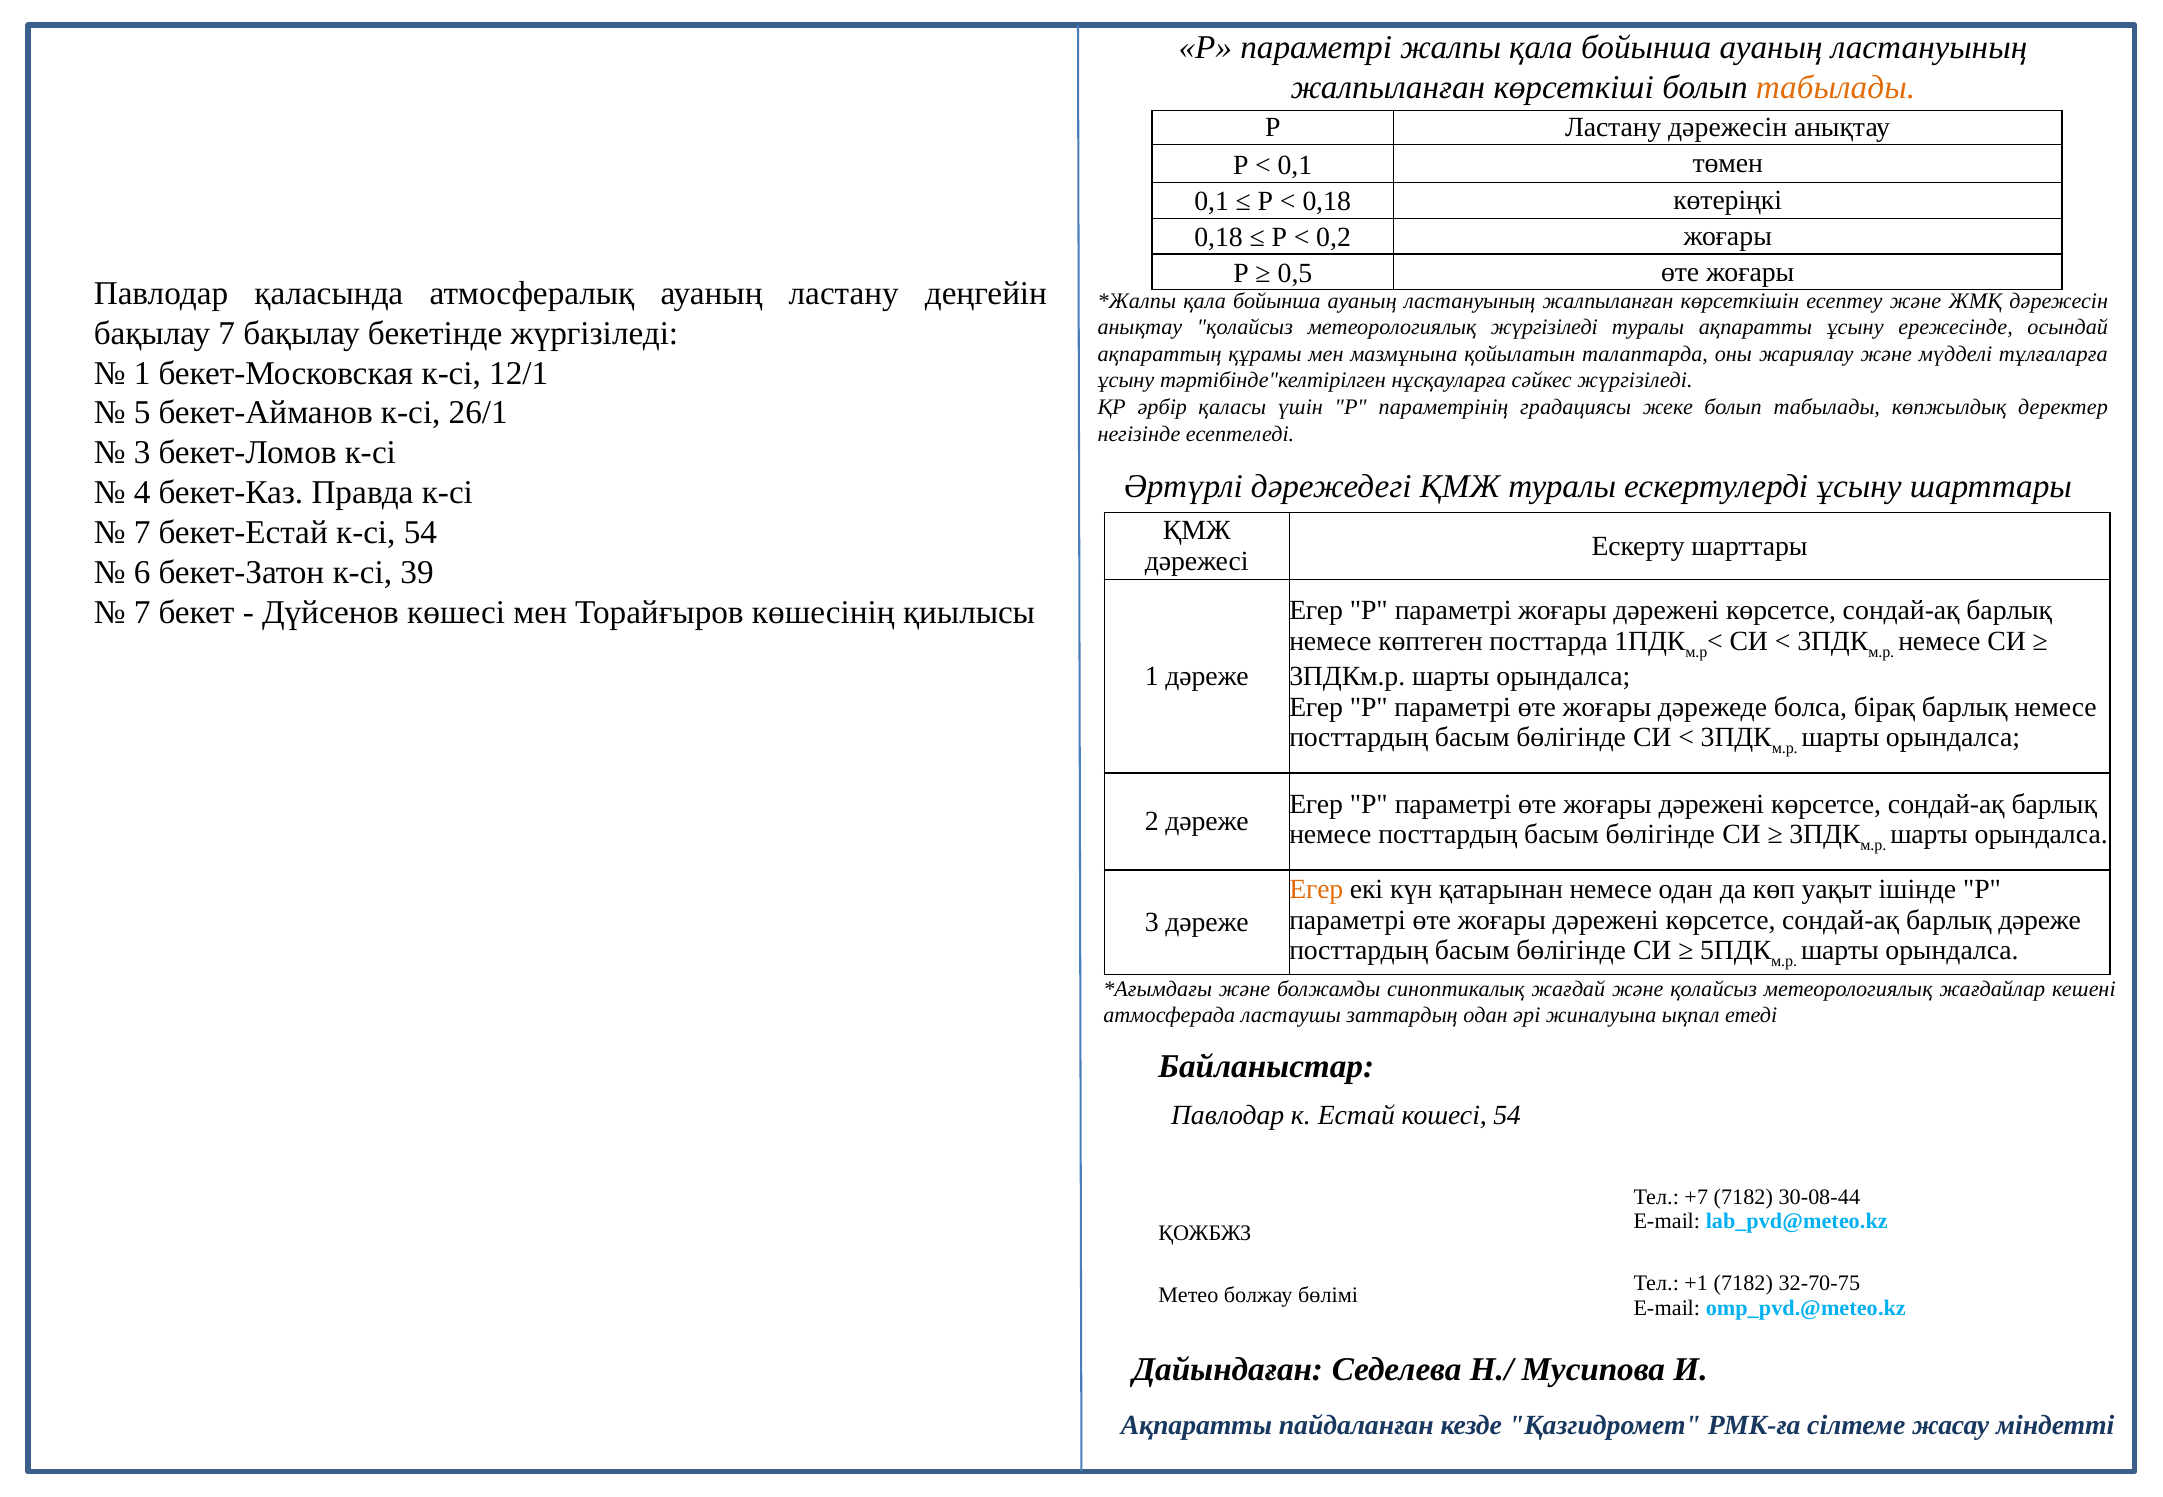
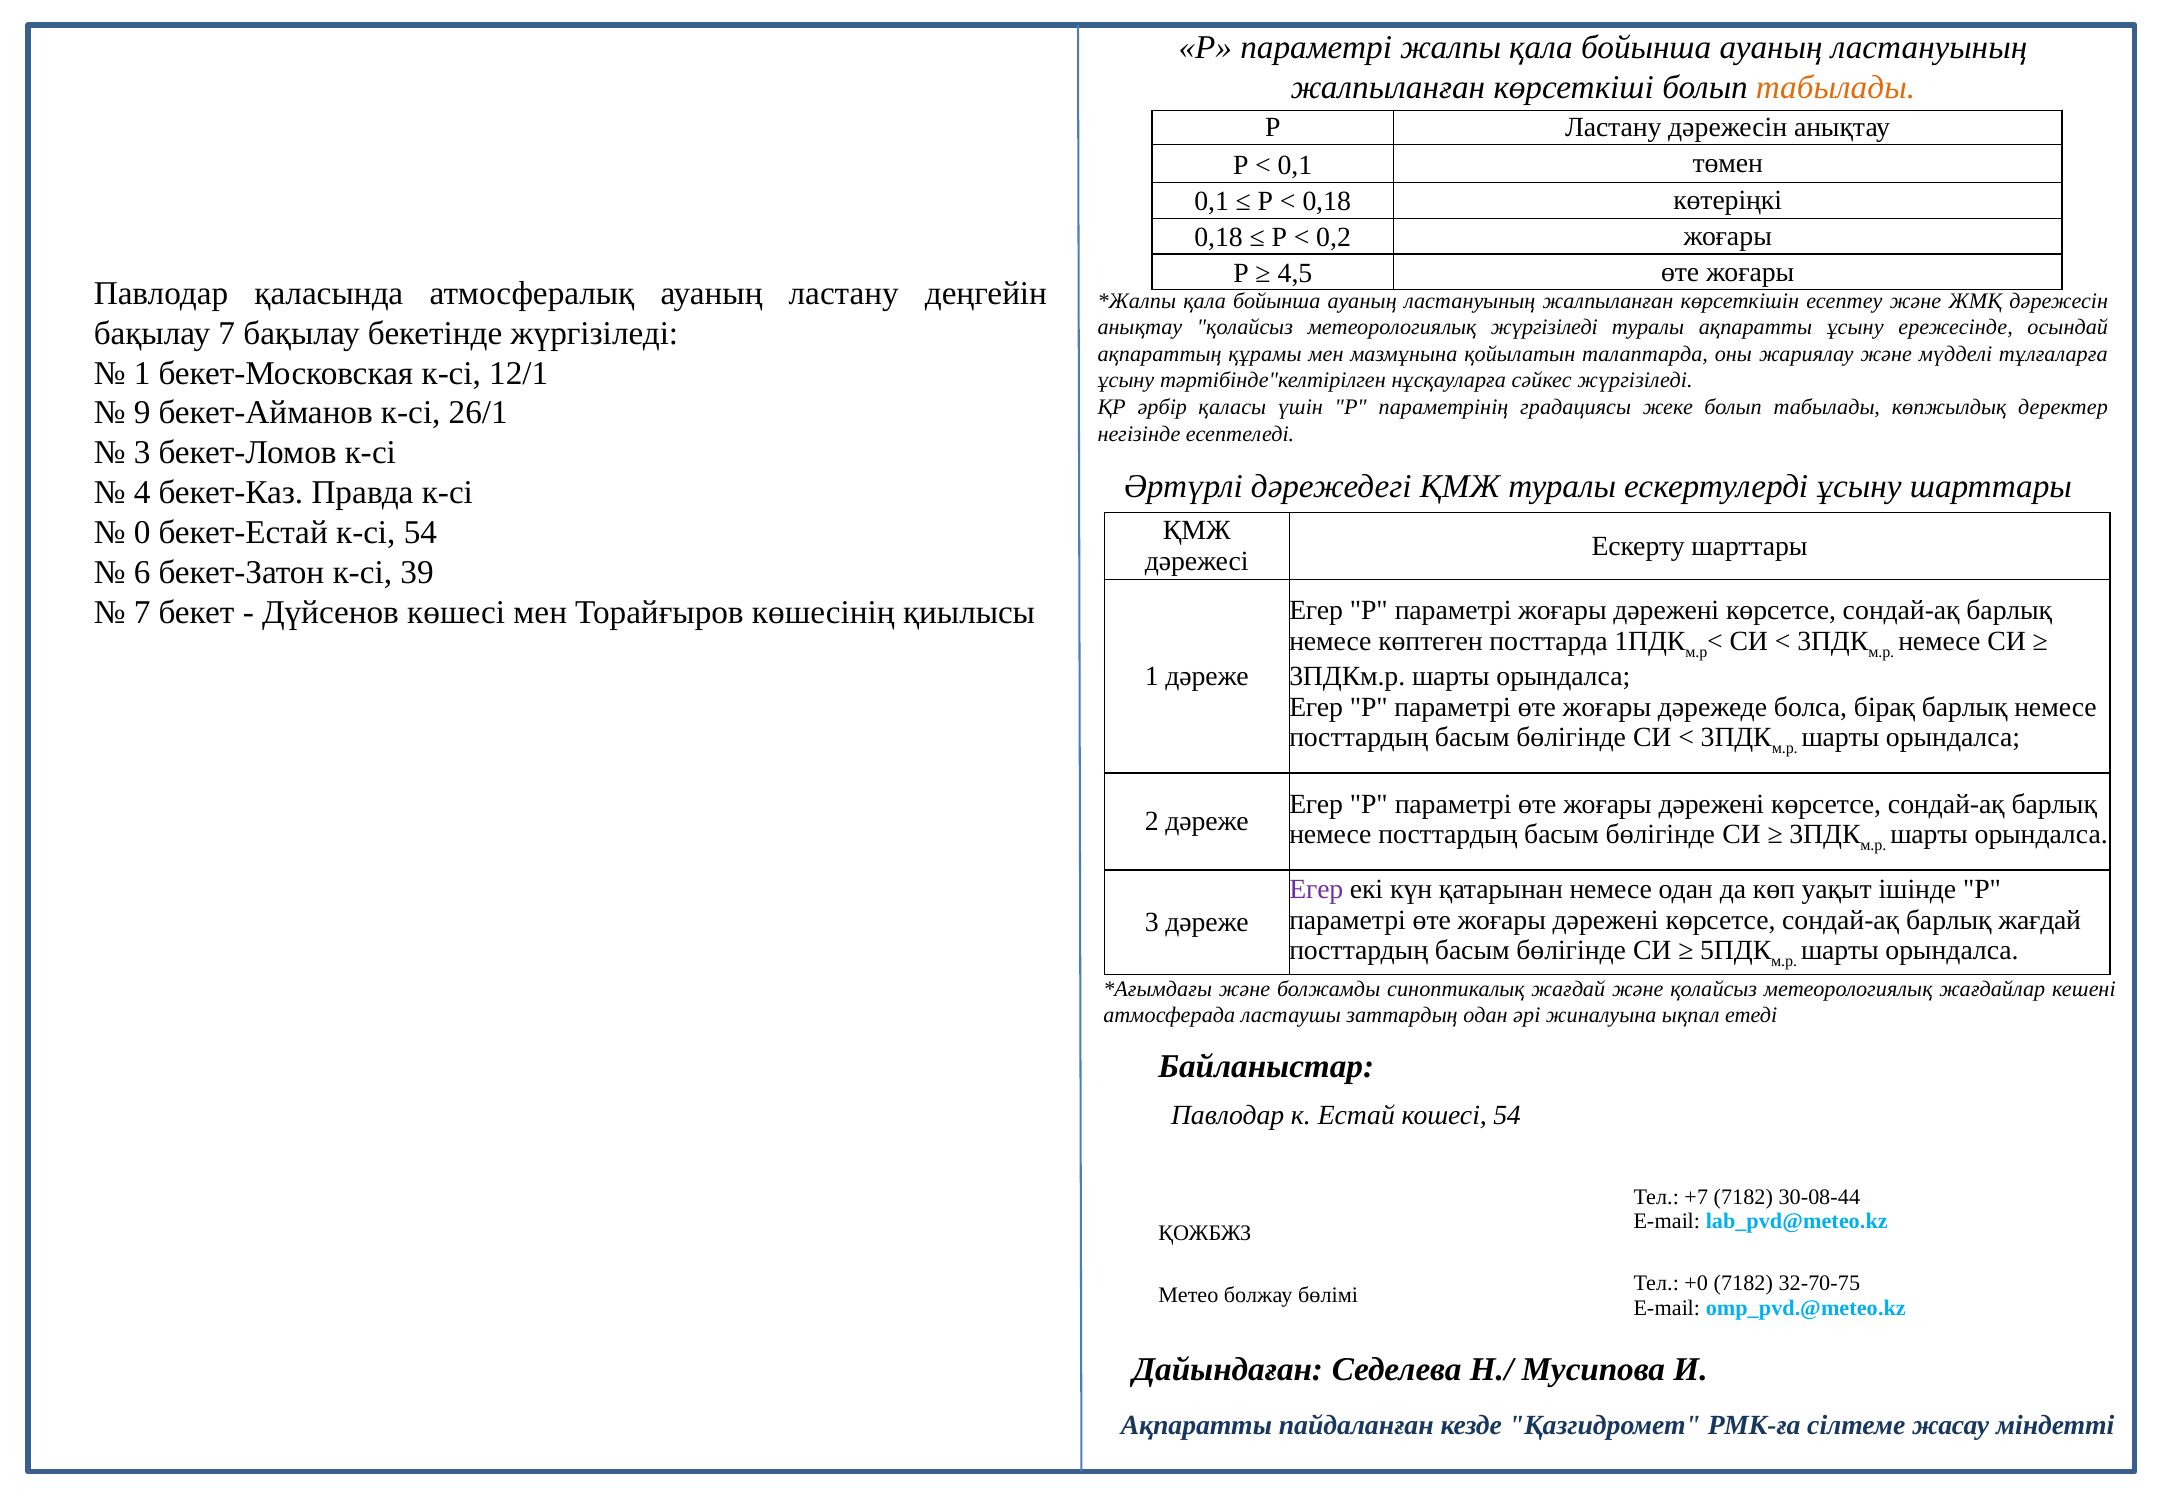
0,5: 0,5 -> 4,5
5: 5 -> 9
7 at (142, 533): 7 -> 0
Егер at (1316, 890) colour: orange -> purple
барлық дәреже: дәреже -> жағдай
+1: +1 -> +0
